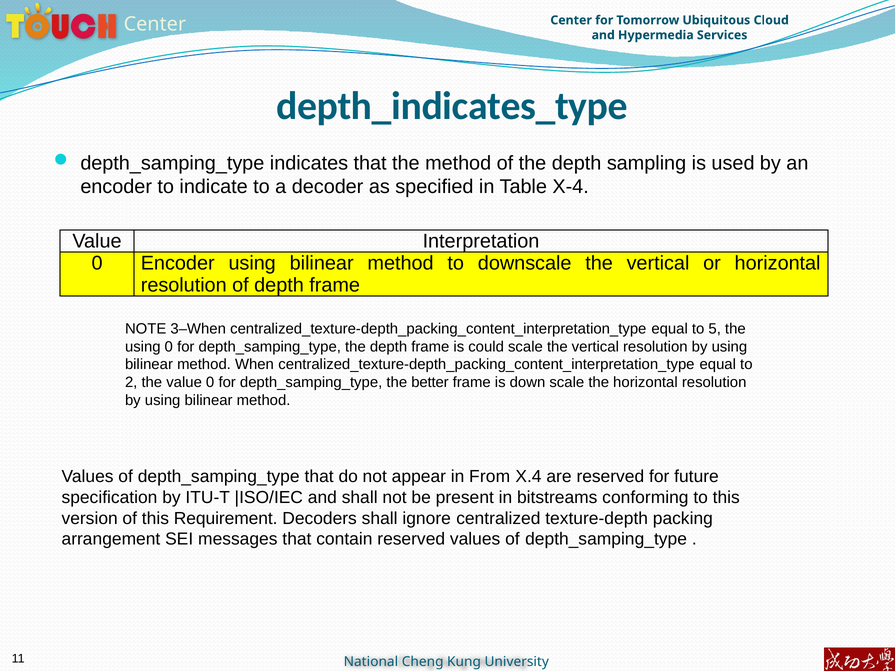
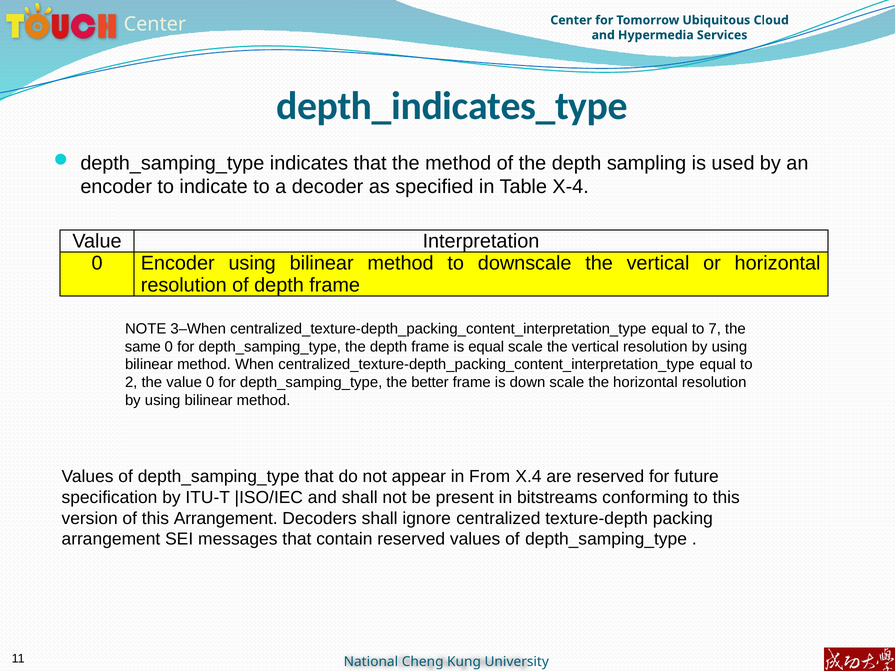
5: 5 -> 7
using at (143, 347): using -> same
is could: could -> equal
this Requirement: Requirement -> Arrangement
